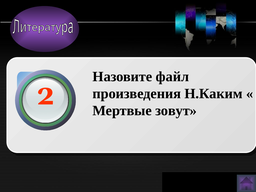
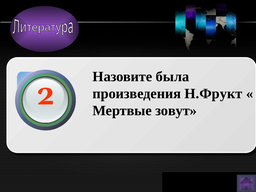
файл: файл -> была
Н.Каким: Н.Каким -> Н.Фрукт
